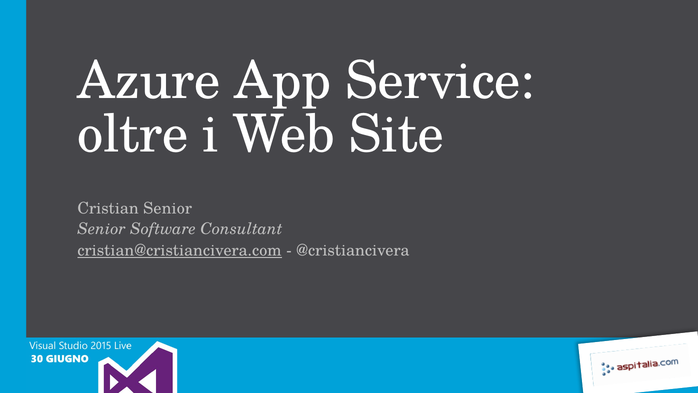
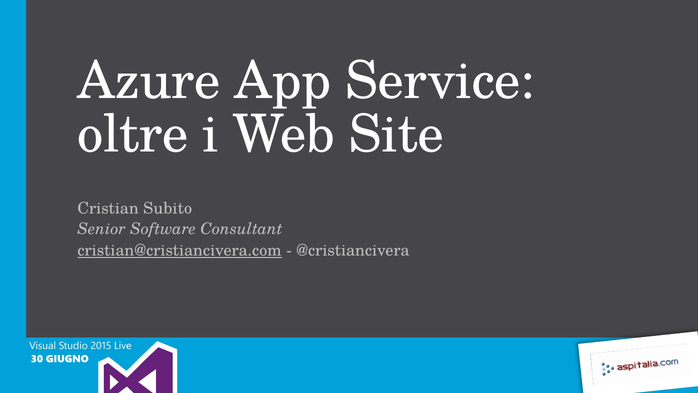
Cristian Senior: Senior -> Subito
